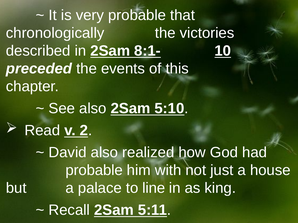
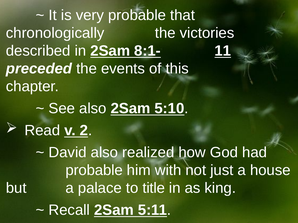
10: 10 -> 11
line: line -> title
